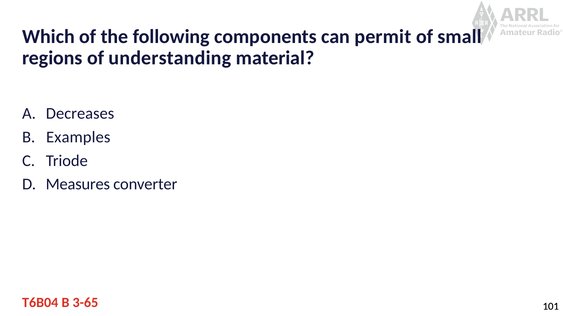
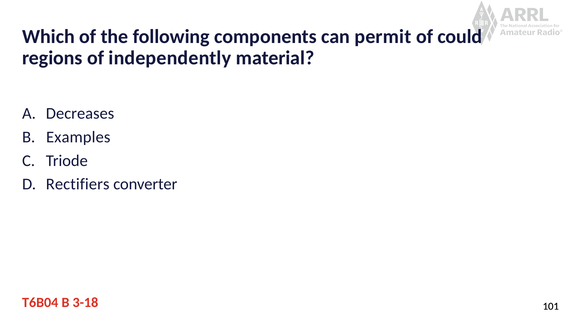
small: small -> could
understanding: understanding -> independently
Measures: Measures -> Rectifiers
3-65: 3-65 -> 3-18
